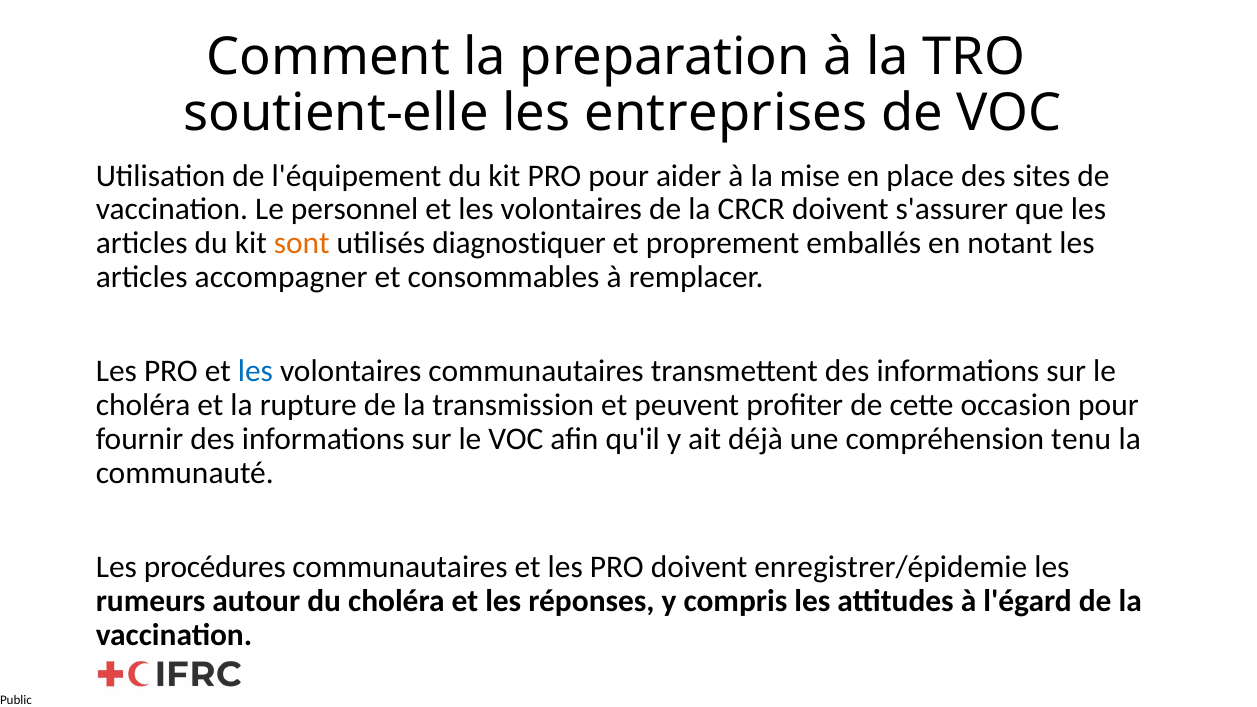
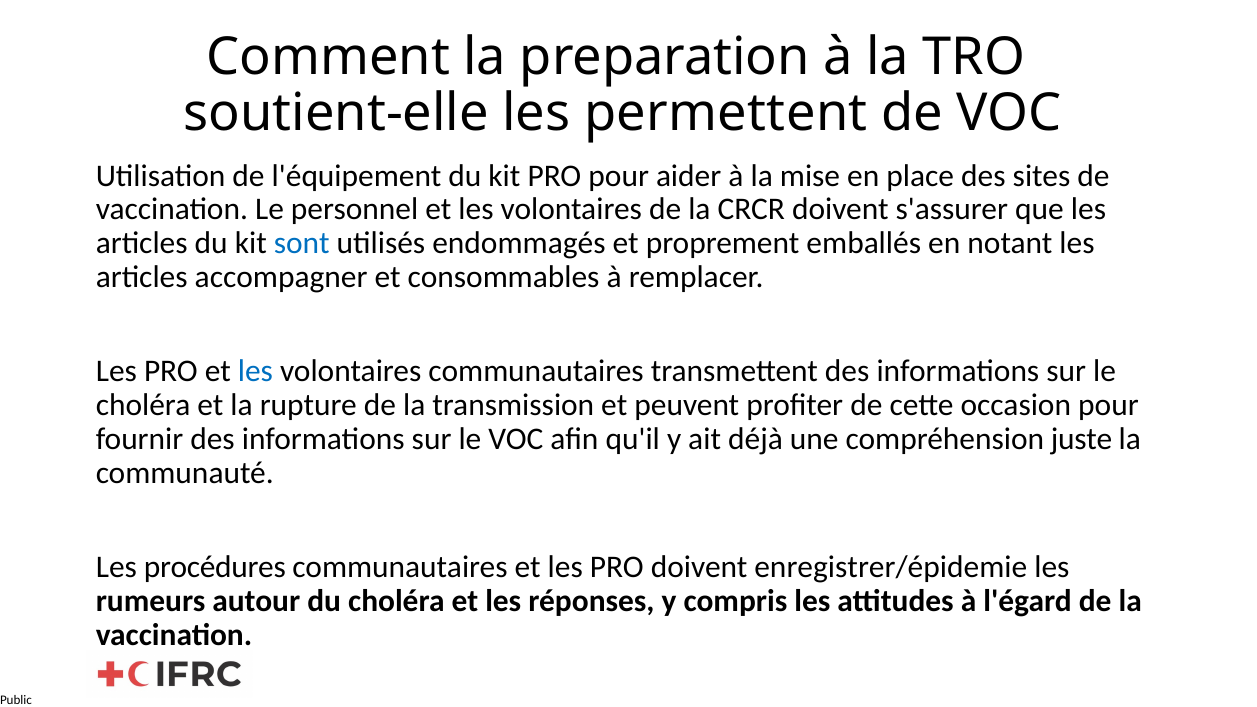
entreprises: entreprises -> permettent
sont colour: orange -> blue
diagnostiquer: diagnostiquer -> endommagés
tenu: tenu -> juste
